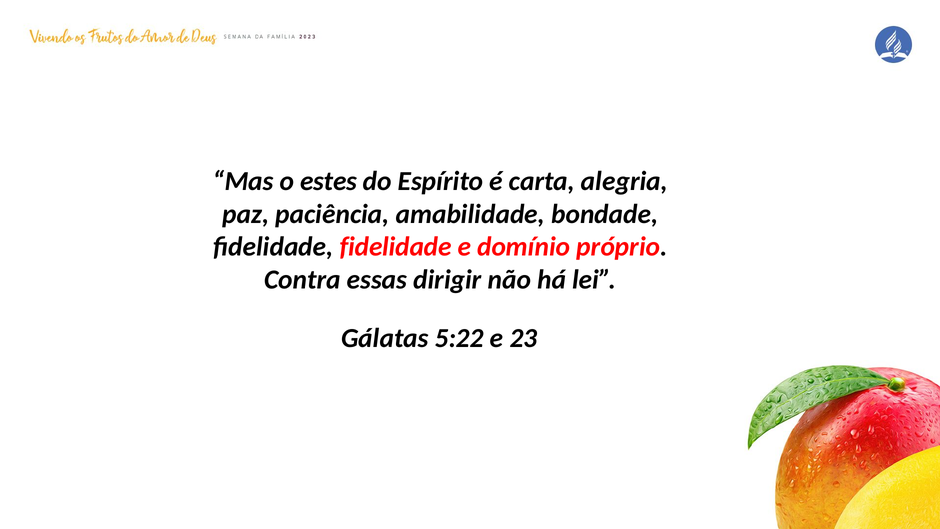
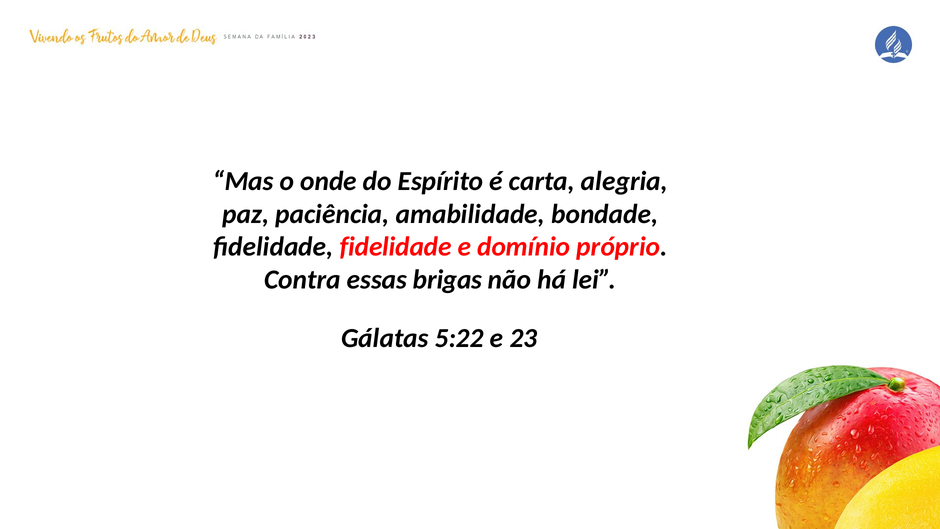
estes: estes -> onde
dirigir: dirigir -> brigas
